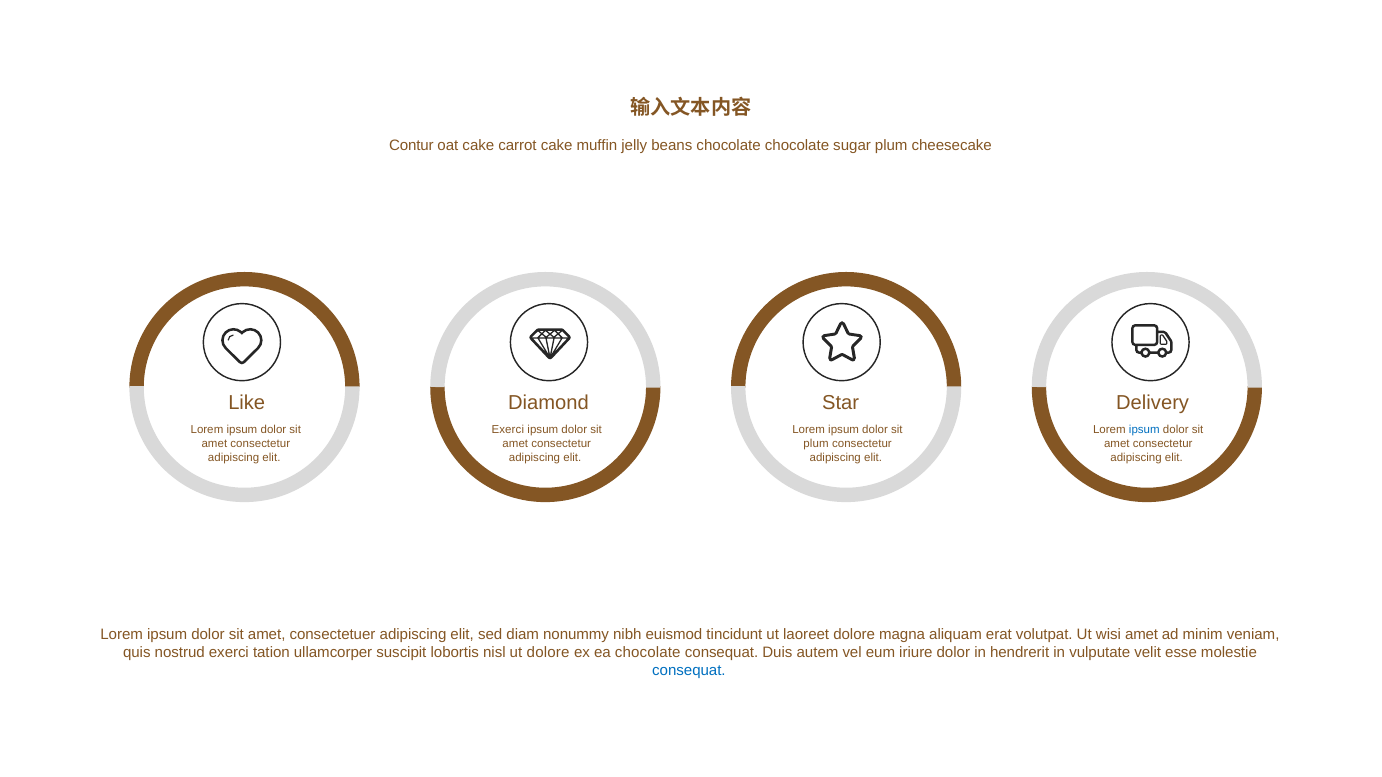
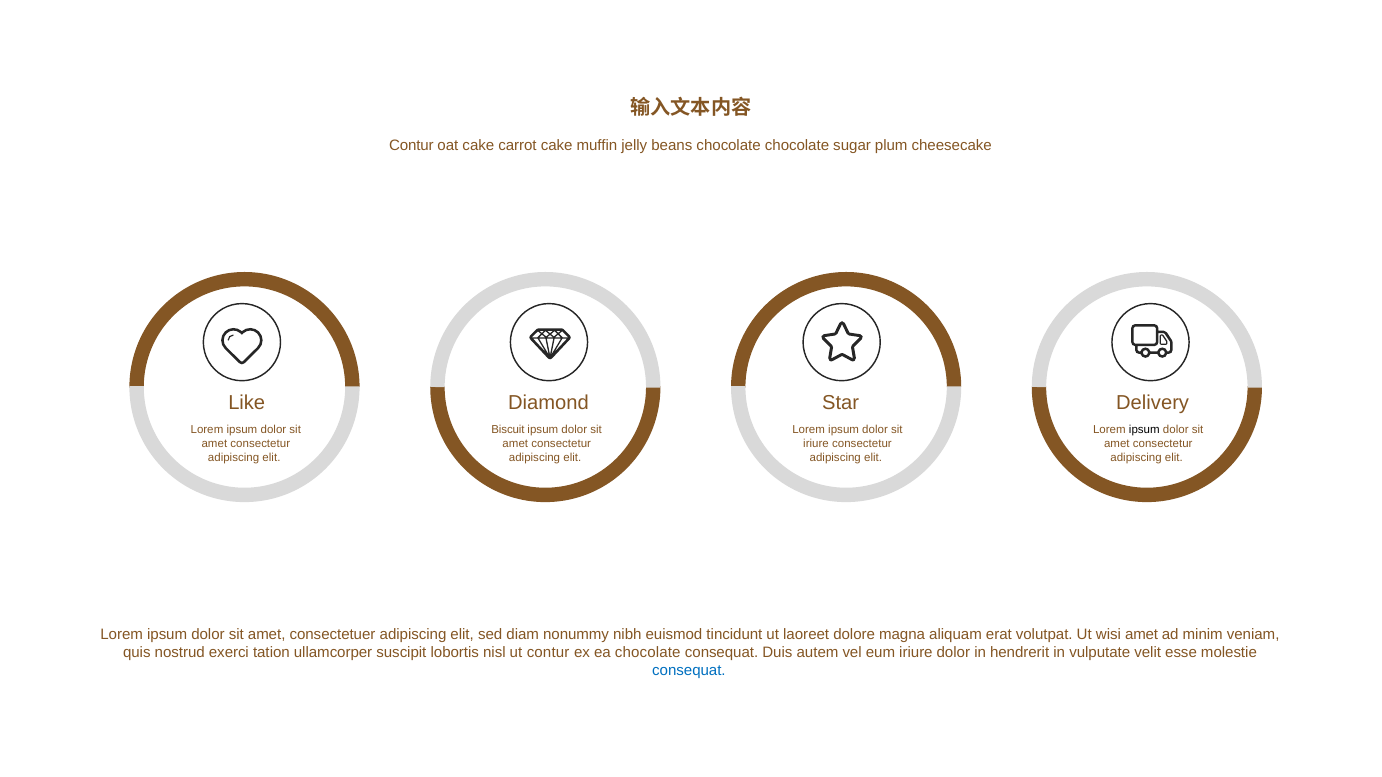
Exerci at (508, 430): Exerci -> Biscuit
ipsum at (1144, 430) colour: blue -> black
plum at (816, 444): plum -> iriure
ut dolore: dolore -> contur
